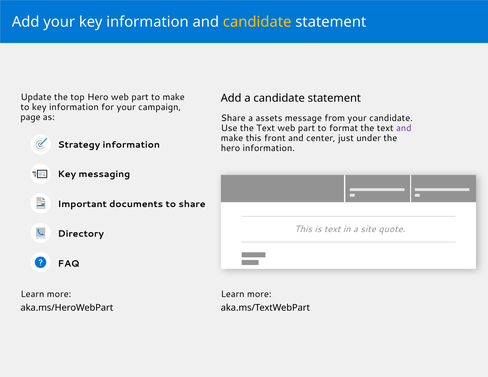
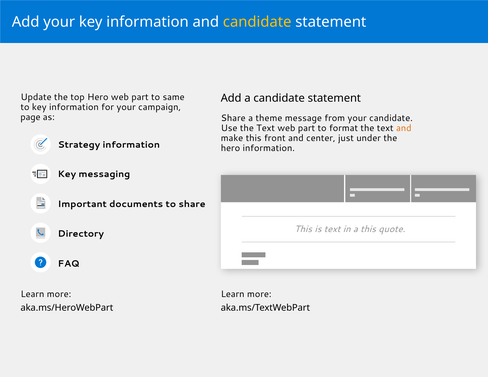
to make: make -> same
assets: assets -> theme
and at (404, 128) colour: purple -> orange
a site: site -> this
